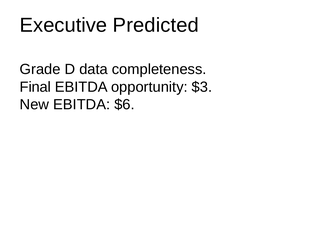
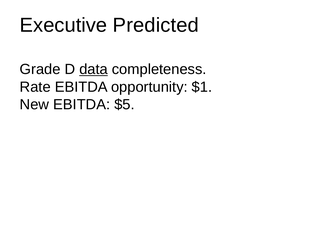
data underline: none -> present
Final: Final -> Rate
$3: $3 -> $1
$6: $6 -> $5
